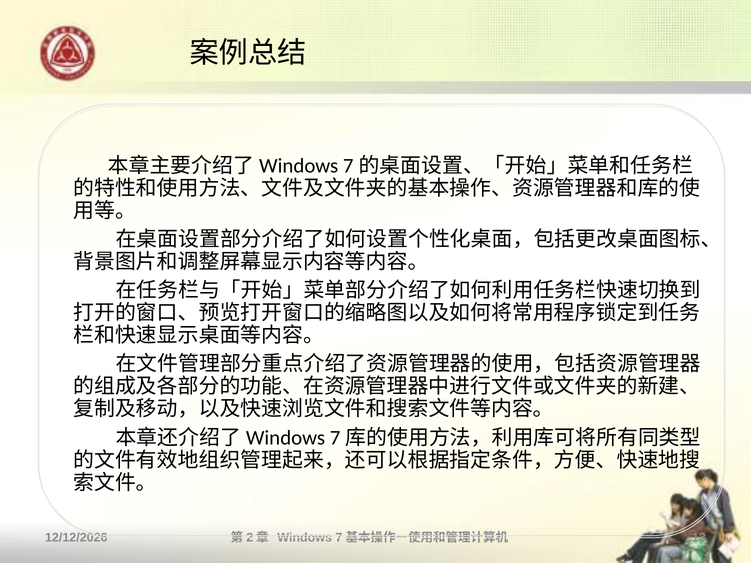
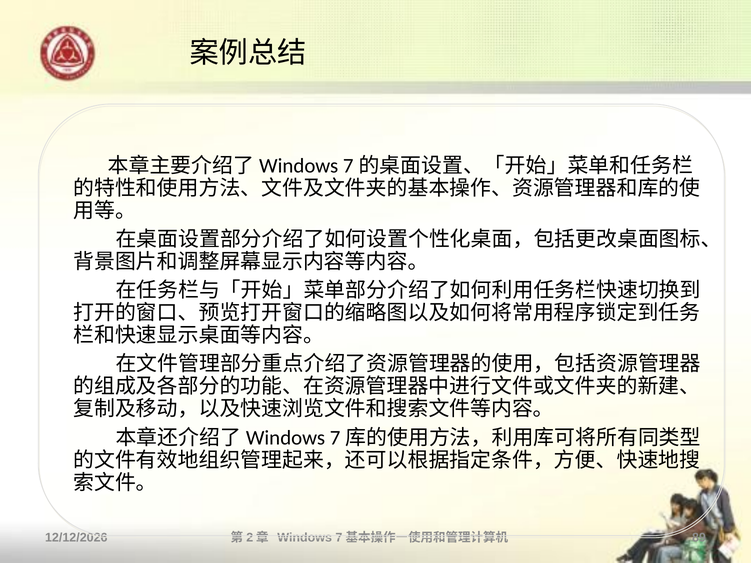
13: 13 -> 89
